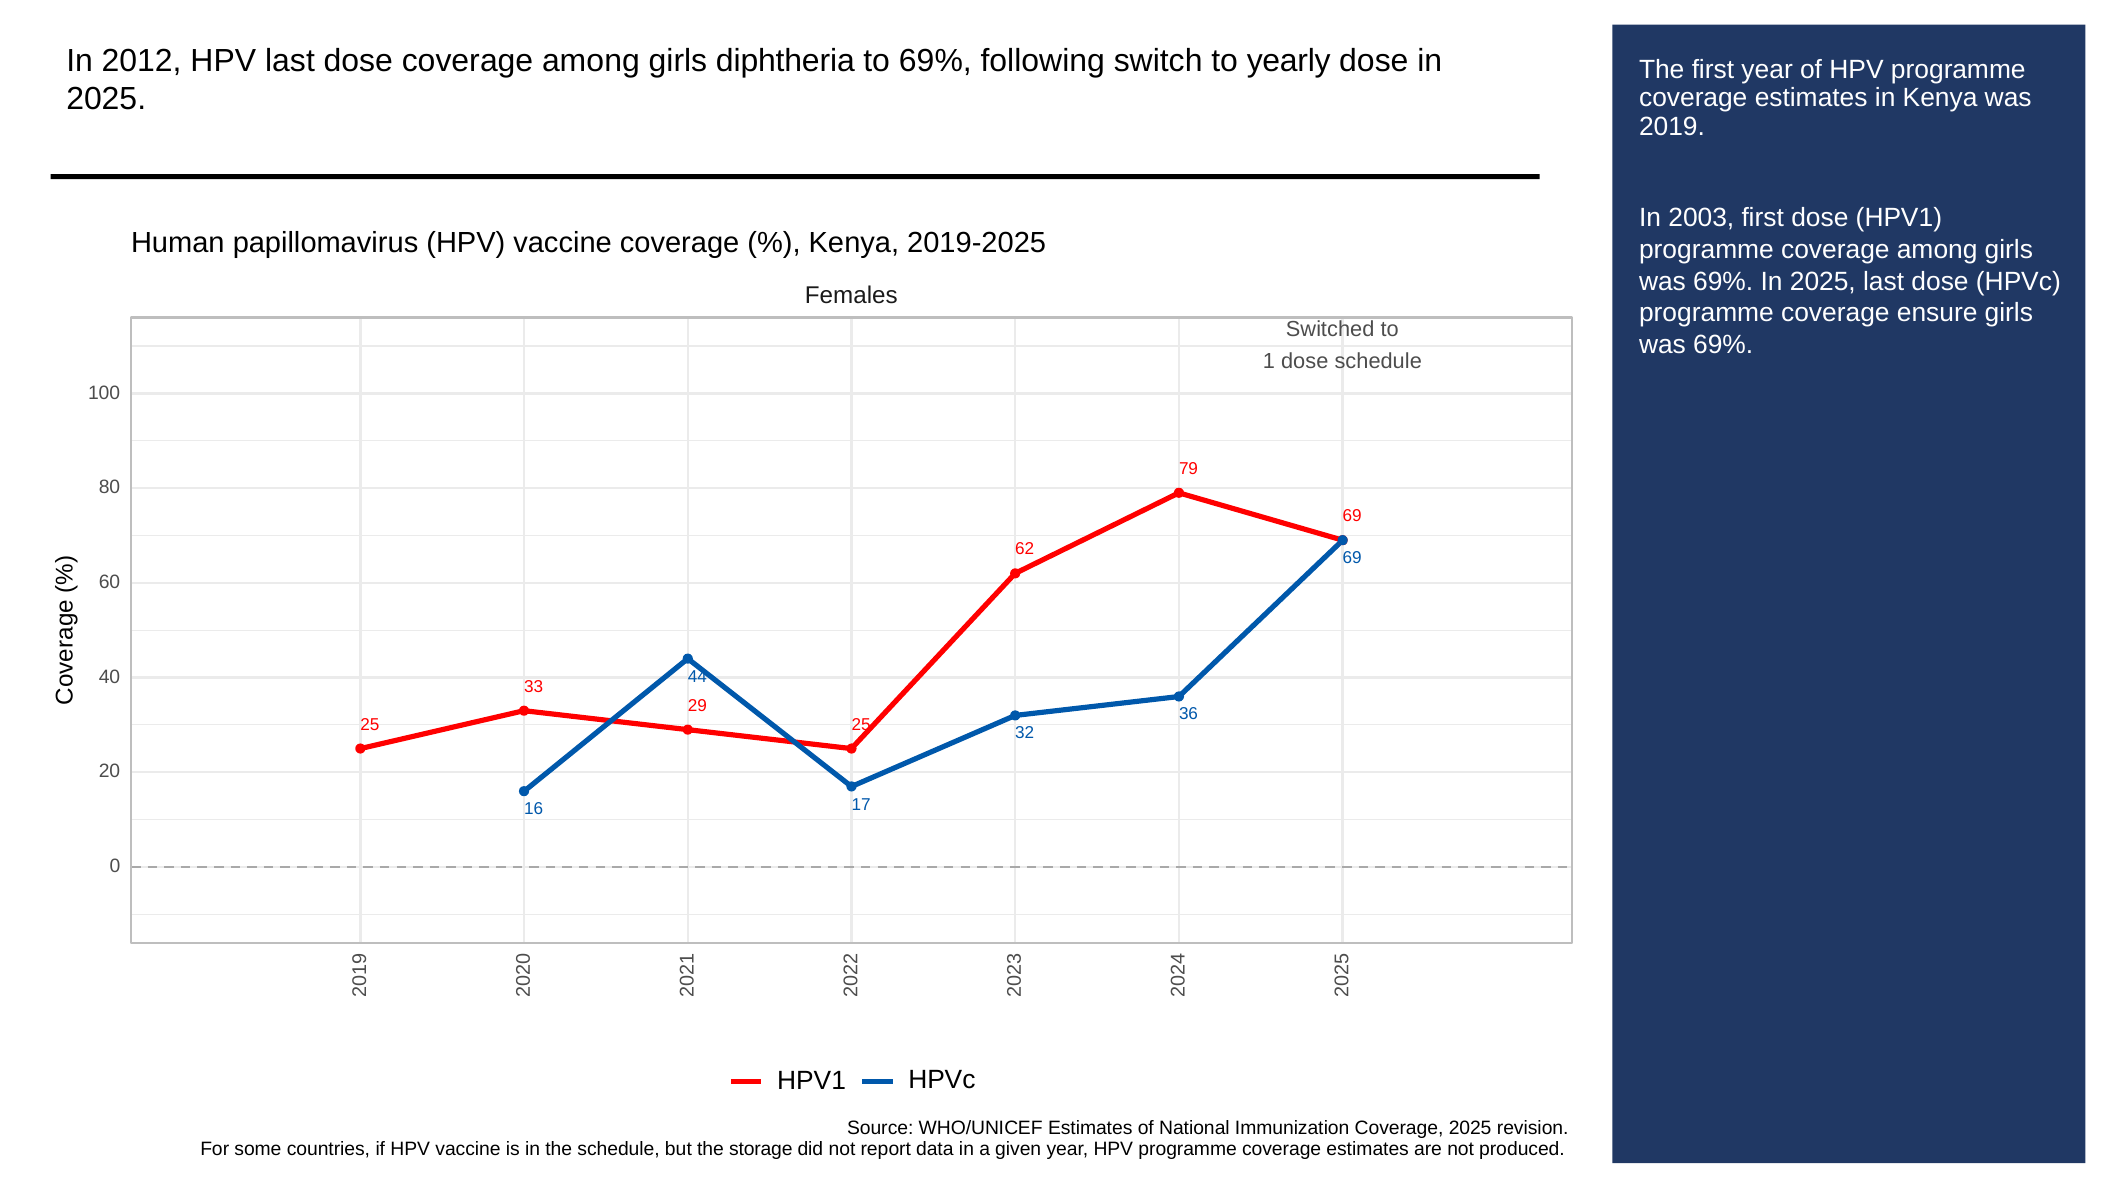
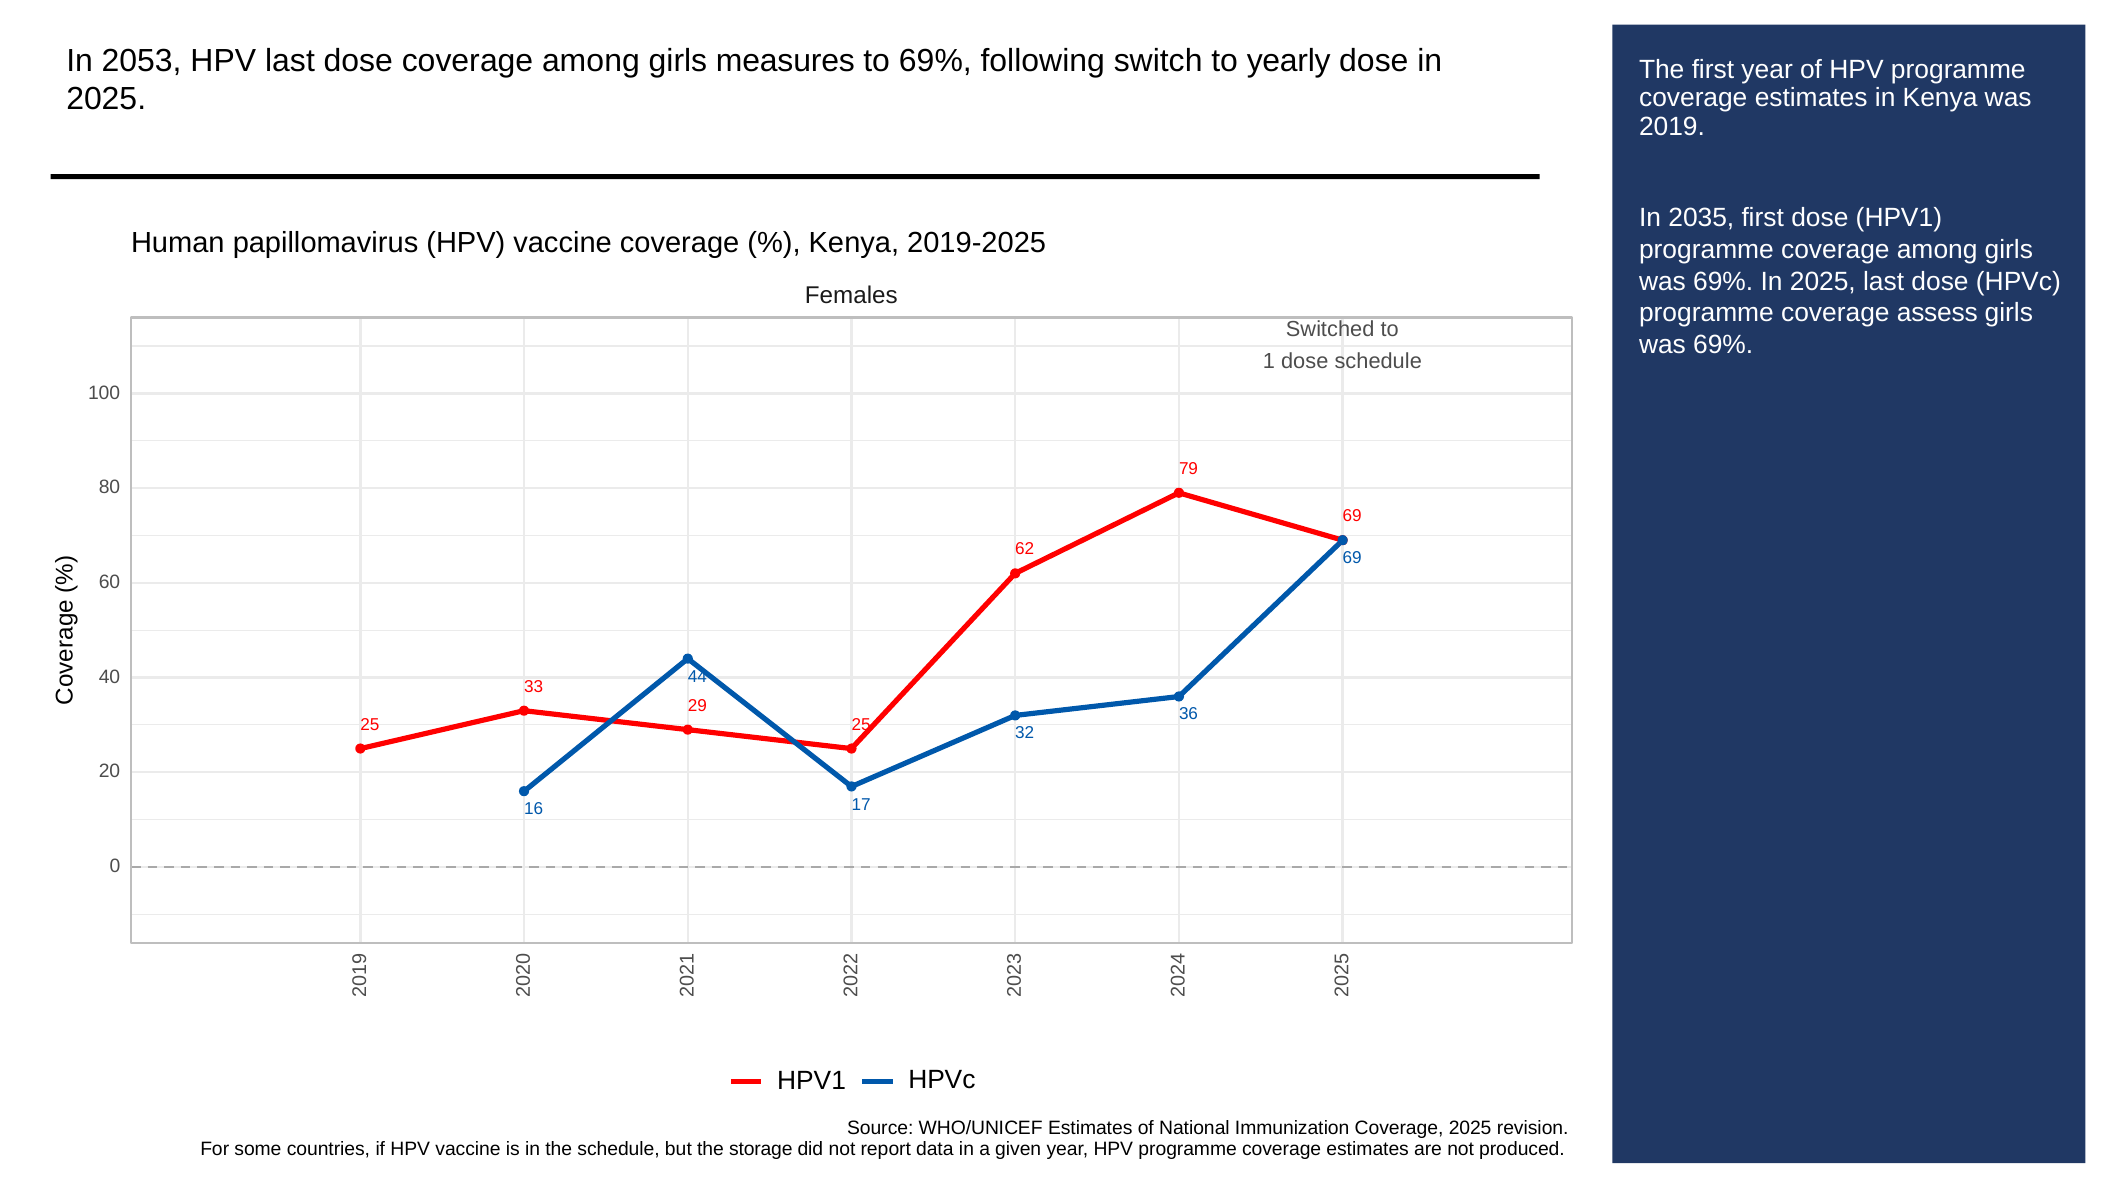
2012: 2012 -> 2053
diphtheria: diphtheria -> measures
2003: 2003 -> 2035
ensure: ensure -> assess
